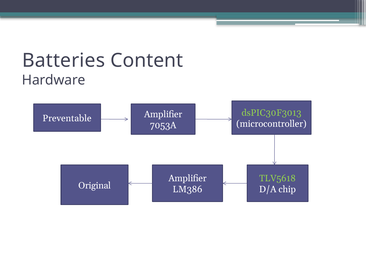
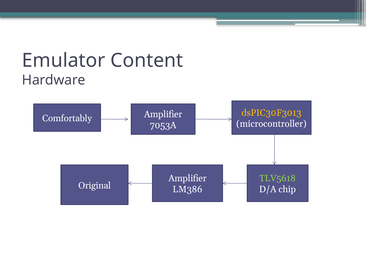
Batteries: Batteries -> Emulator
dsPIC30F3013 colour: light green -> yellow
Preventable: Preventable -> Comfortably
